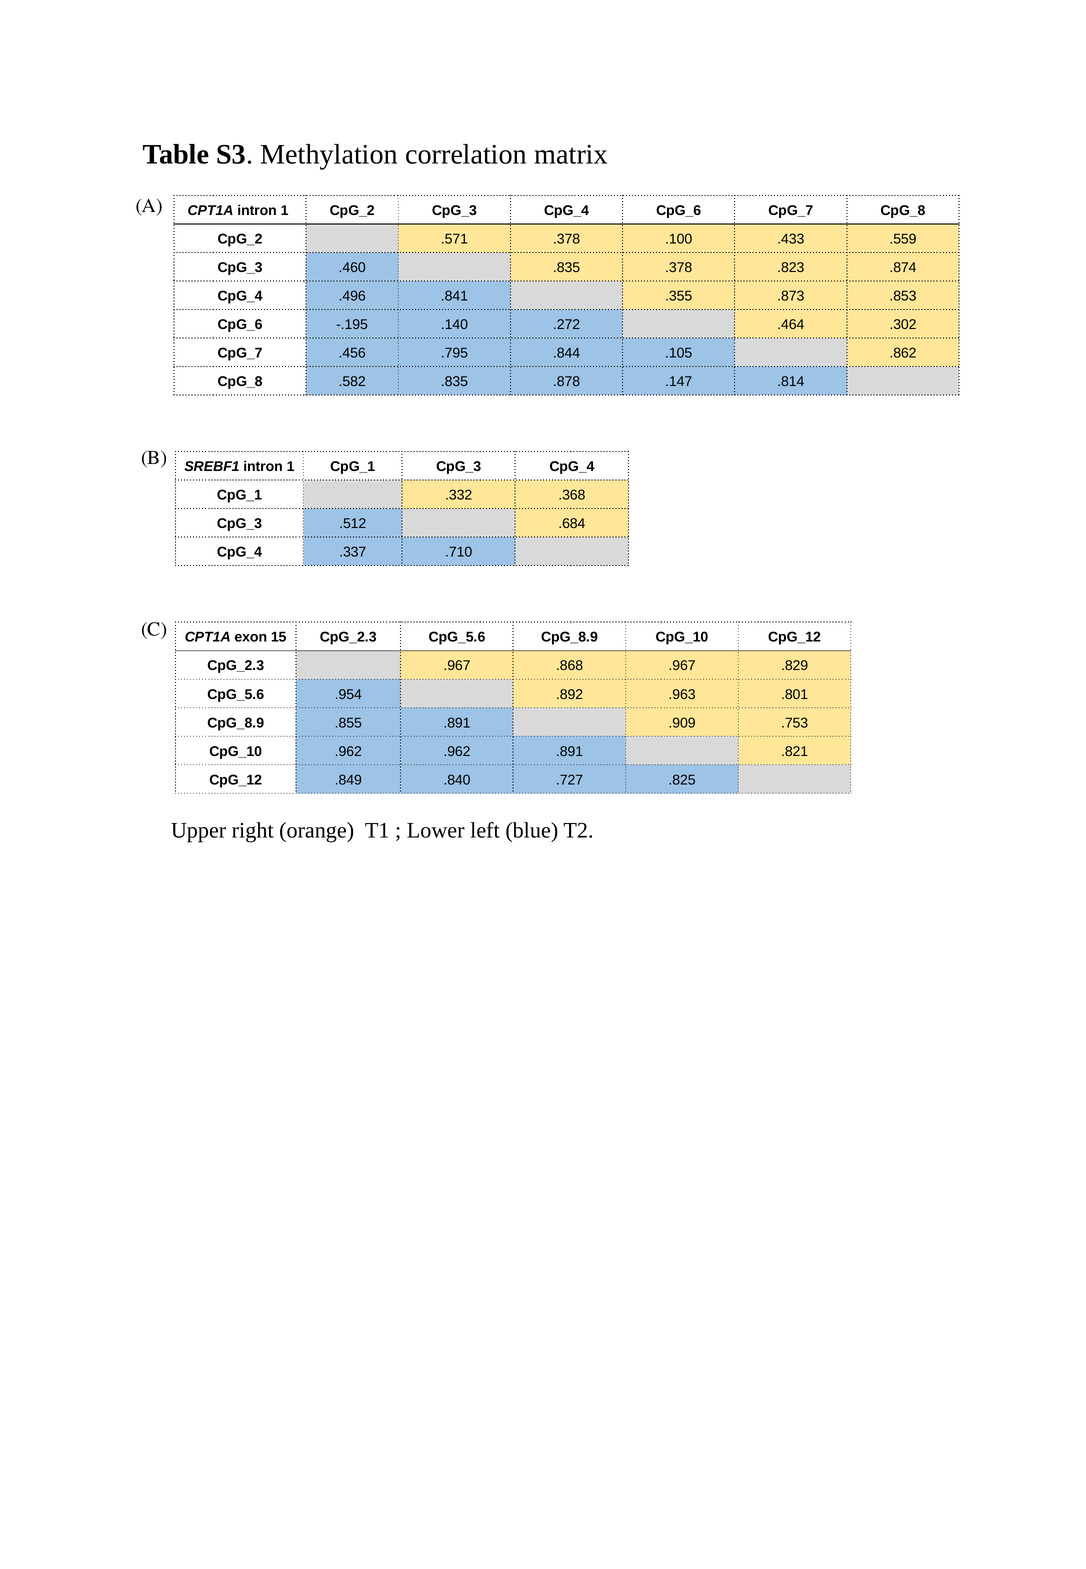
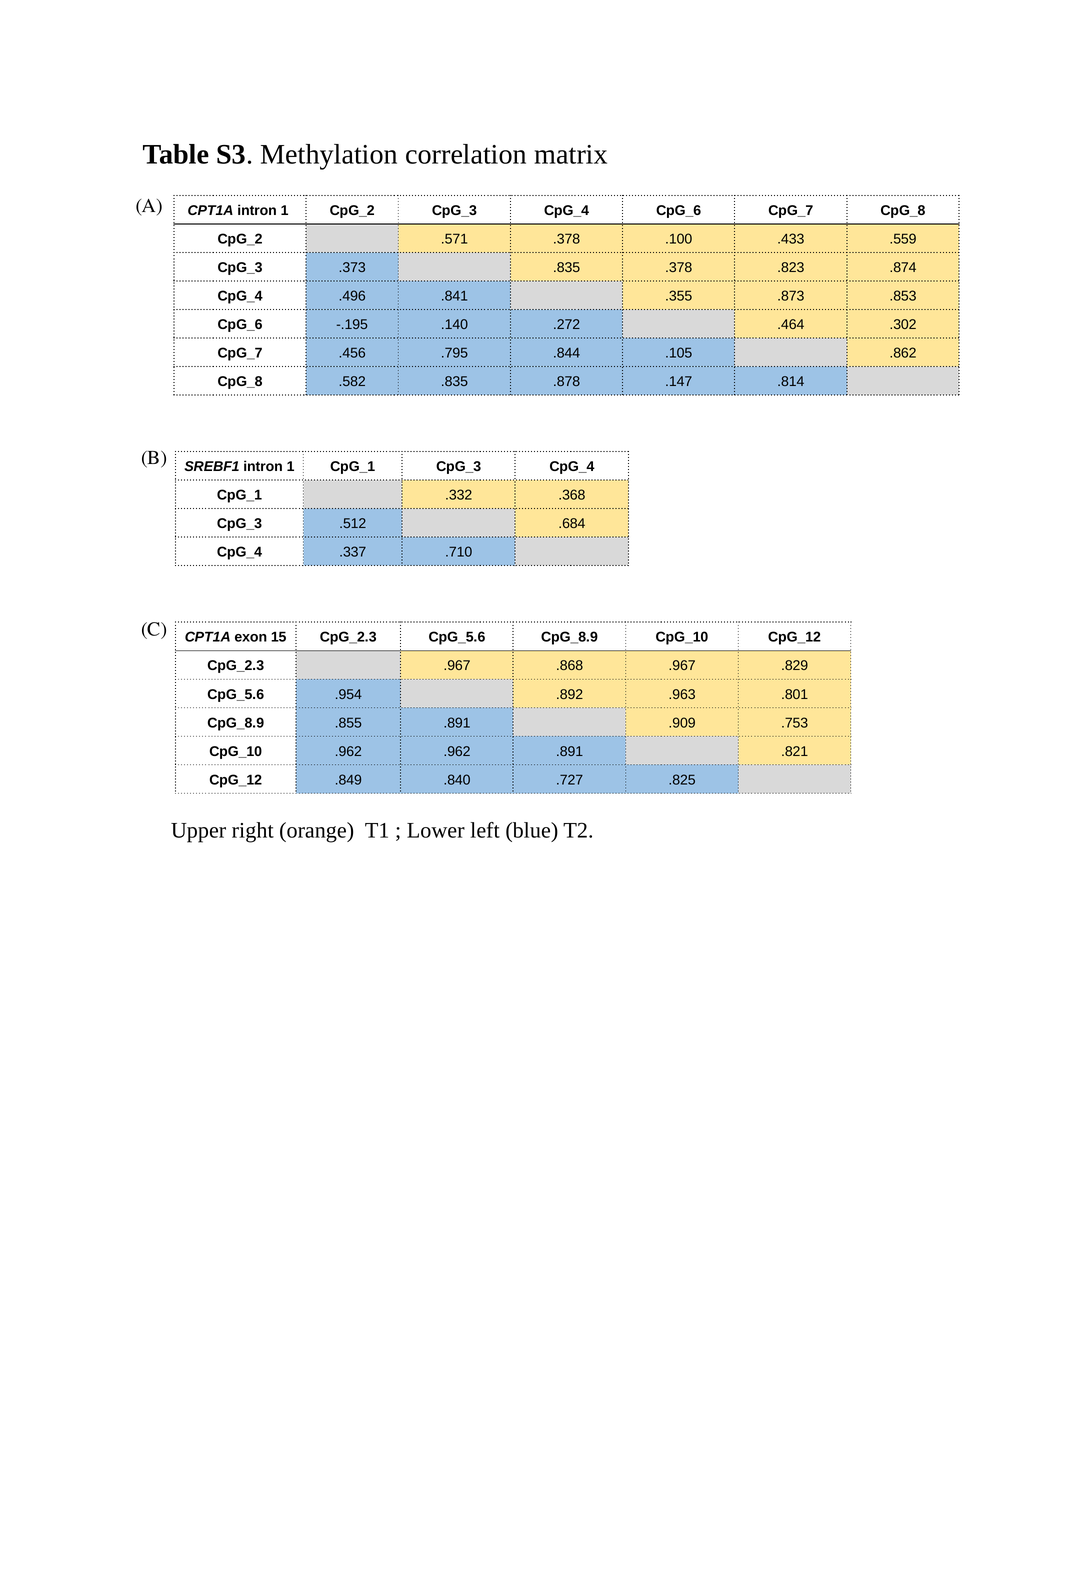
.460: .460 -> .373
